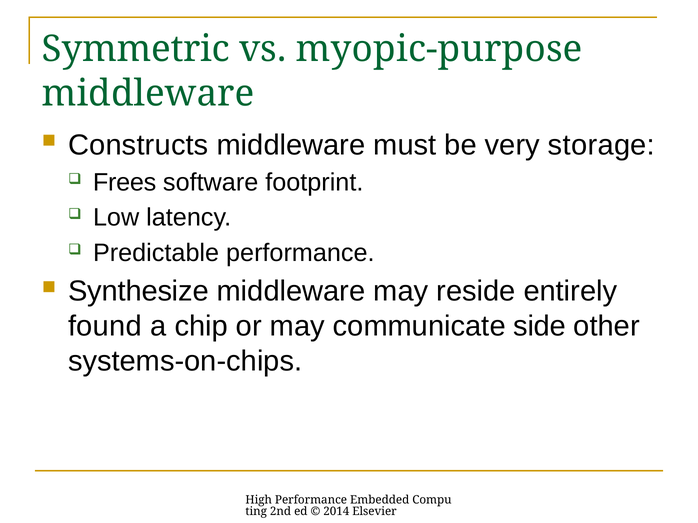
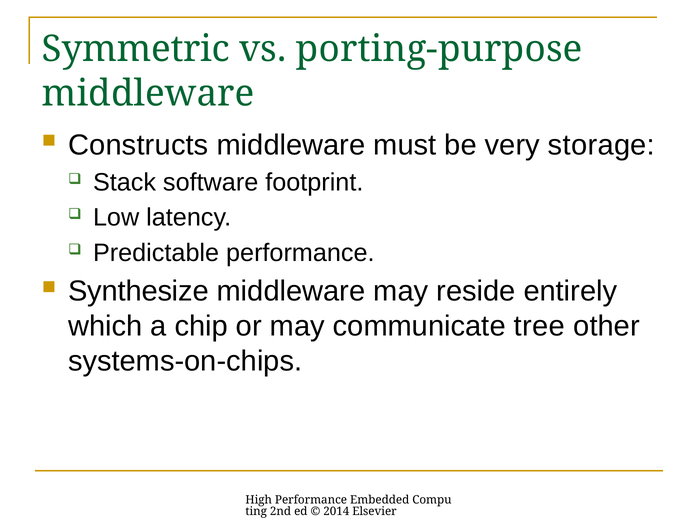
myopic-purpose: myopic-purpose -> porting-purpose
Frees: Frees -> Stack
found: found -> which
side: side -> tree
